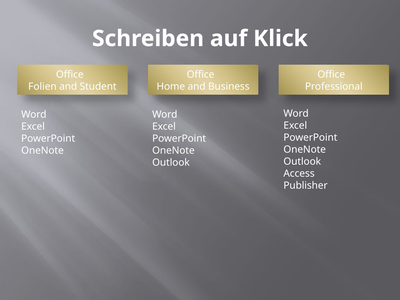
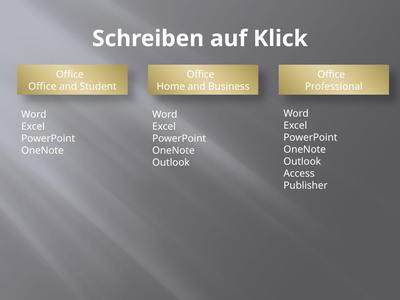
Folien at (42, 86): Folien -> Office
